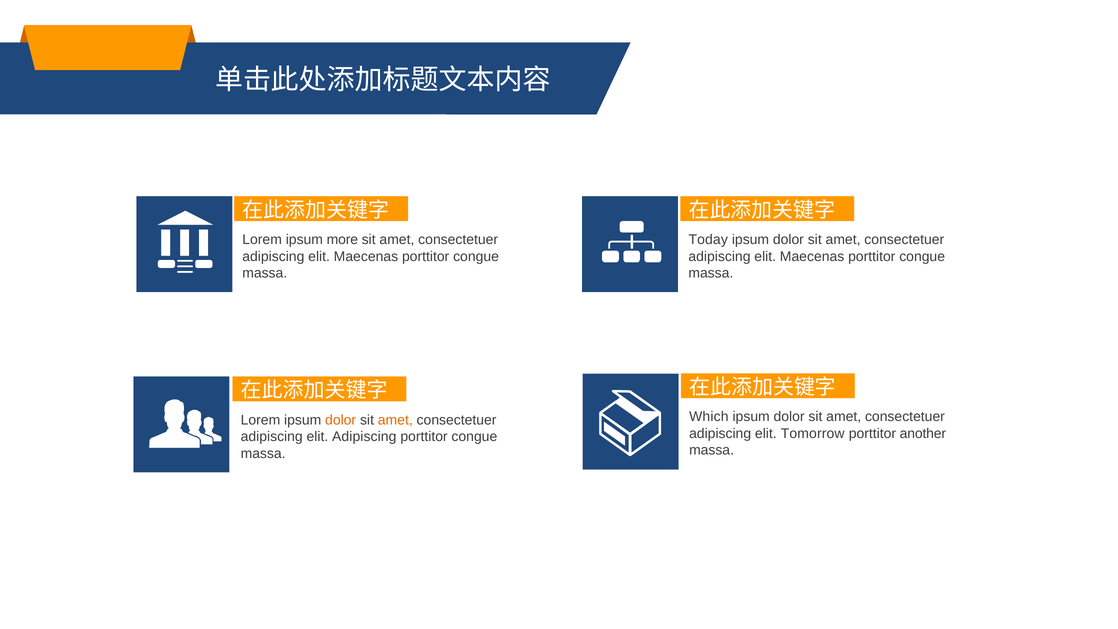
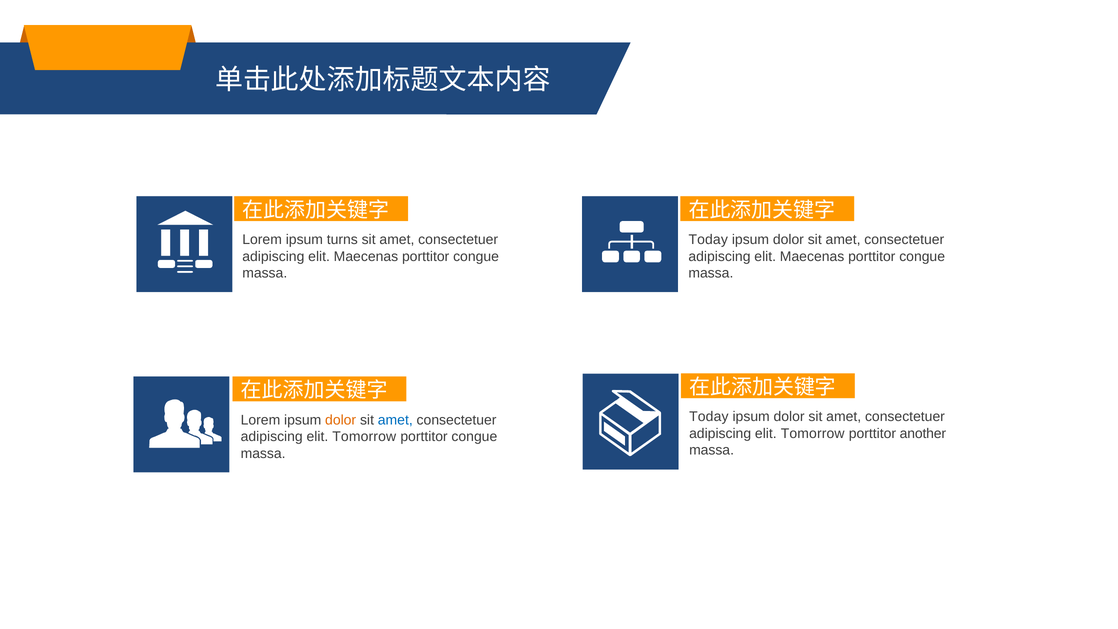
more: more -> turns
Which at (709, 417): Which -> Today
amet at (395, 420) colour: orange -> blue
Adipiscing at (364, 437): Adipiscing -> Tomorrow
